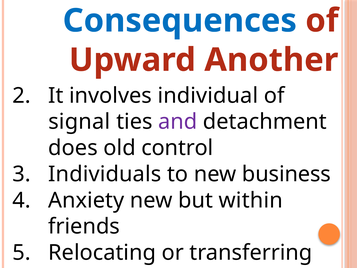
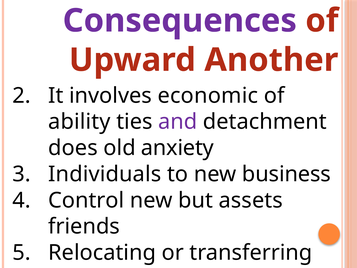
Consequences colour: blue -> purple
individual: individual -> economic
signal: signal -> ability
control: control -> anxiety
Anxiety: Anxiety -> Control
within: within -> assets
